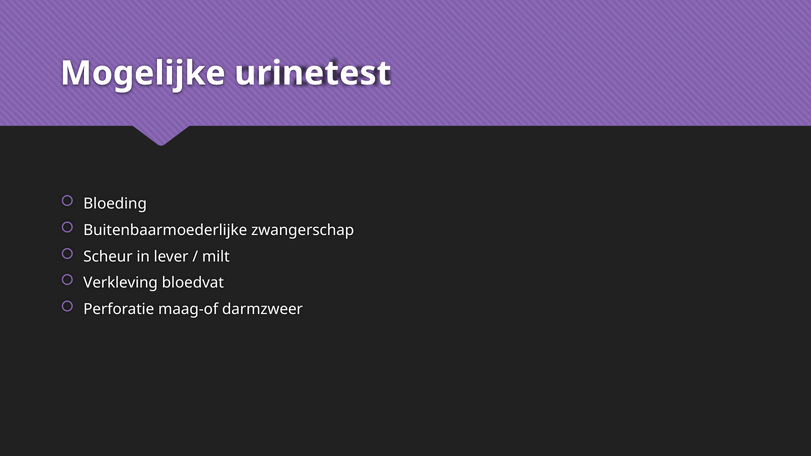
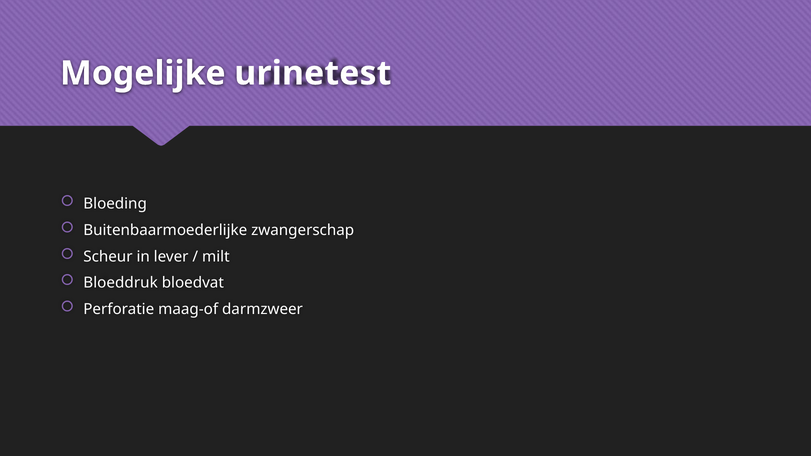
Verkleving: Verkleving -> Bloeddruk
